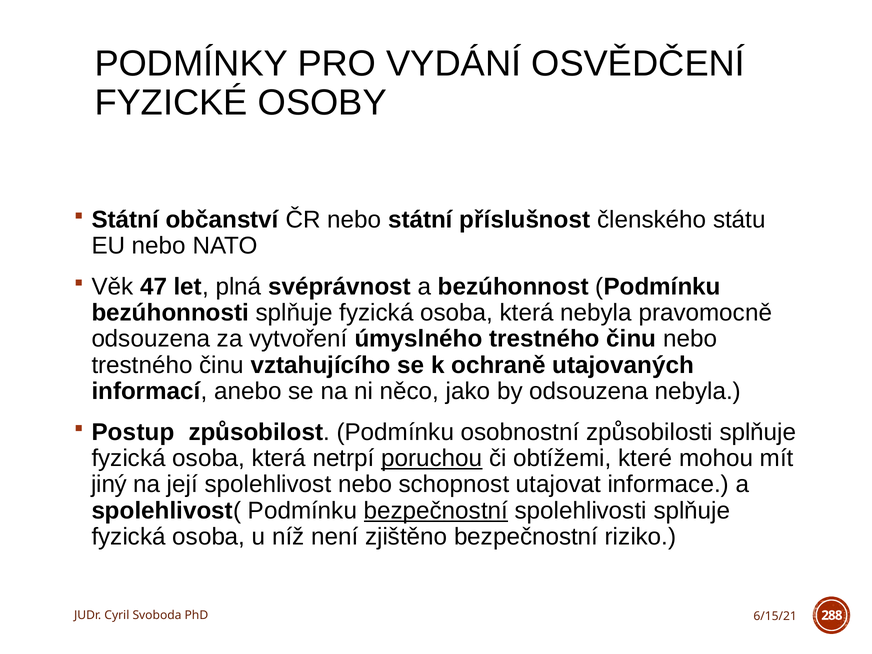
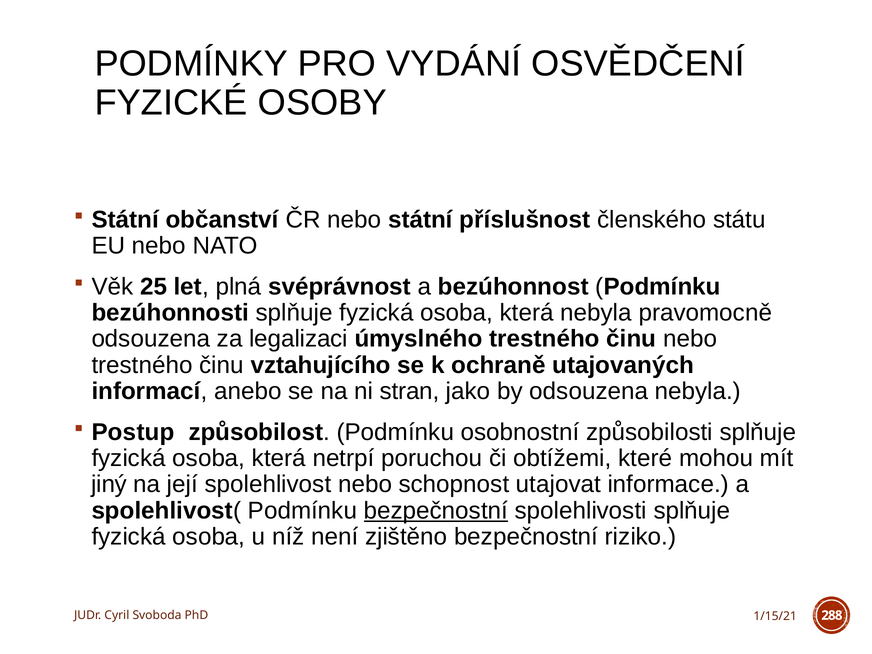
47: 47 -> 25
vytvoření: vytvoření -> legalizaci
něco: něco -> stran
poruchou underline: present -> none
6/15/21: 6/15/21 -> 1/15/21
